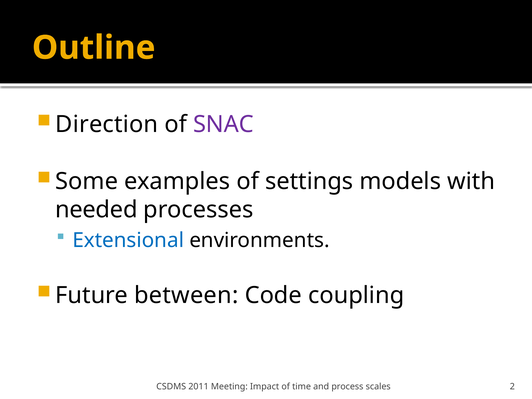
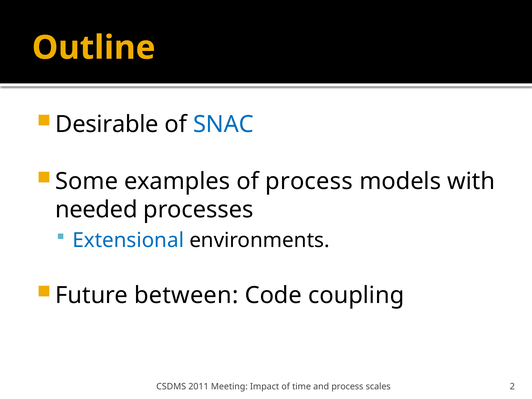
Direction: Direction -> Desirable
SNAC colour: purple -> blue
of settings: settings -> process
